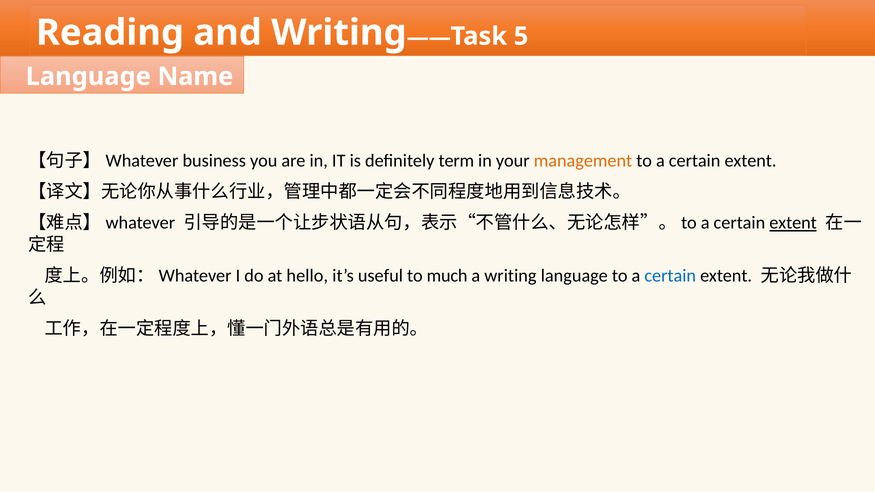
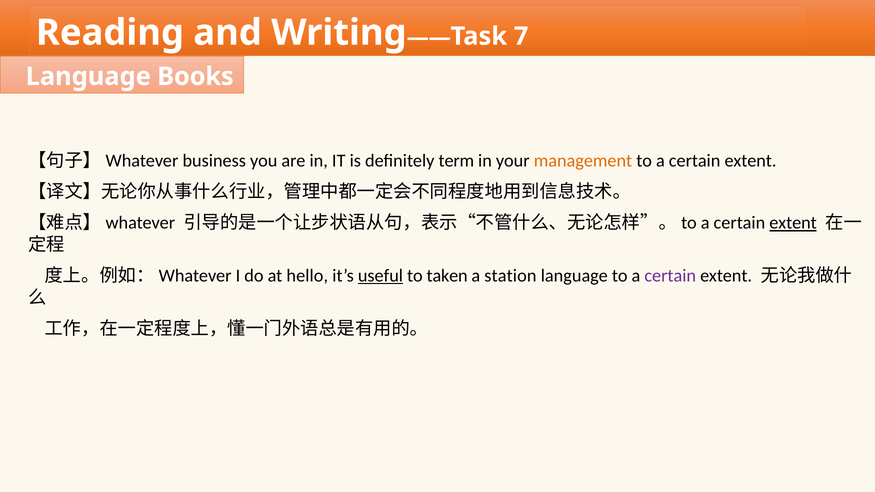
5: 5 -> 7
Name: Name -> Books
useful underline: none -> present
much: much -> taken
a writing: writing -> station
certain at (670, 276) colour: blue -> purple
